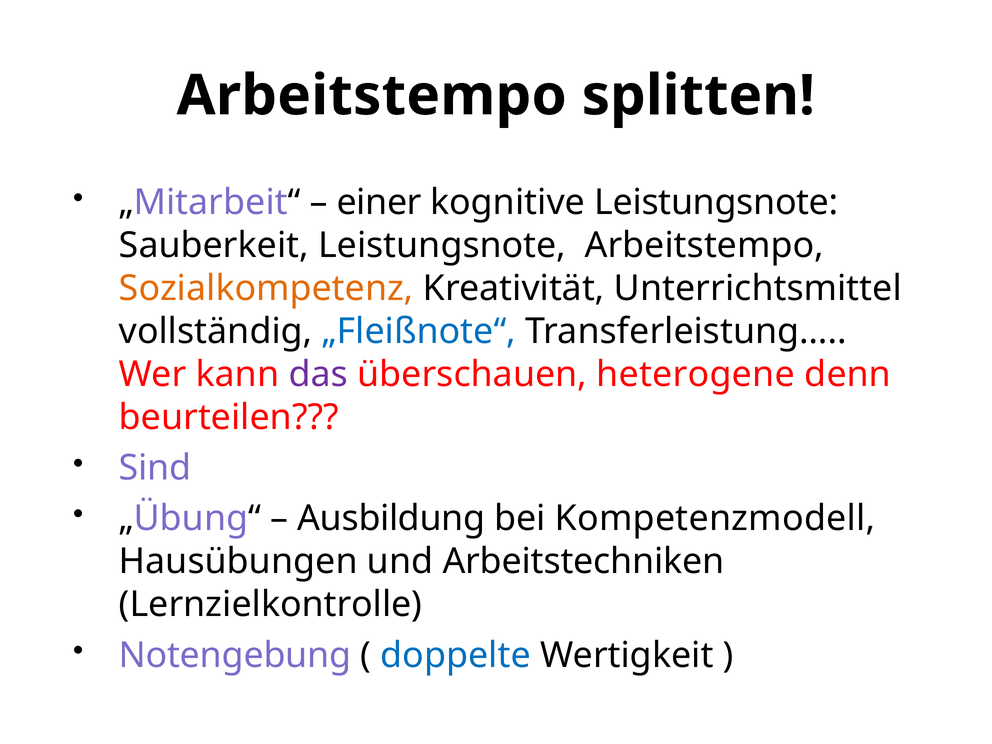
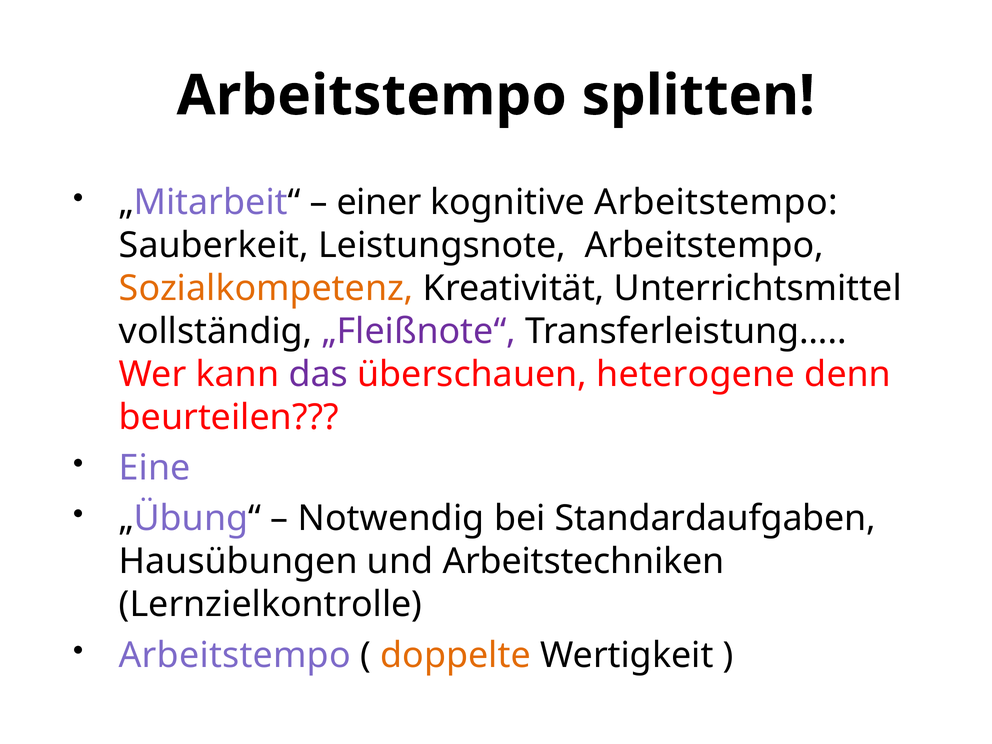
kognitive Leistungsnote: Leistungsnote -> Arbeitstempo
„Fleißnote“ colour: blue -> purple
Sind: Sind -> Eine
Ausbildung: Ausbildung -> Notwendig
Kompetenzmodell: Kompetenzmodell -> Standardaufgaben
Notengebung at (235, 655): Notengebung -> Arbeitstempo
doppelte colour: blue -> orange
